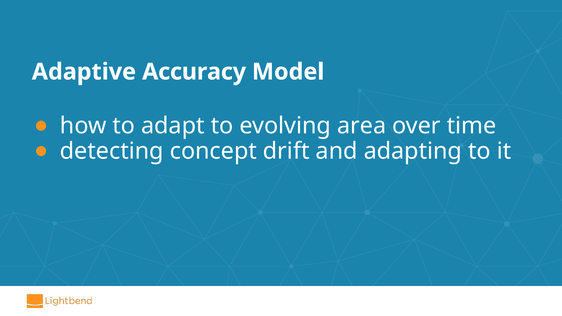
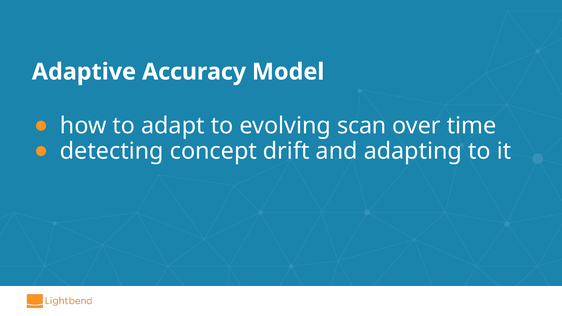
area: area -> scan
